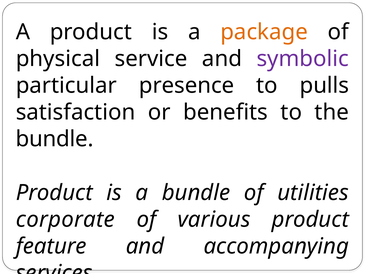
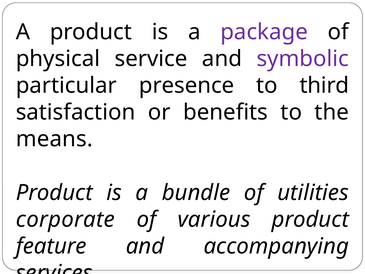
package colour: orange -> purple
pulls: pulls -> third
bundle at (55, 139): bundle -> means
